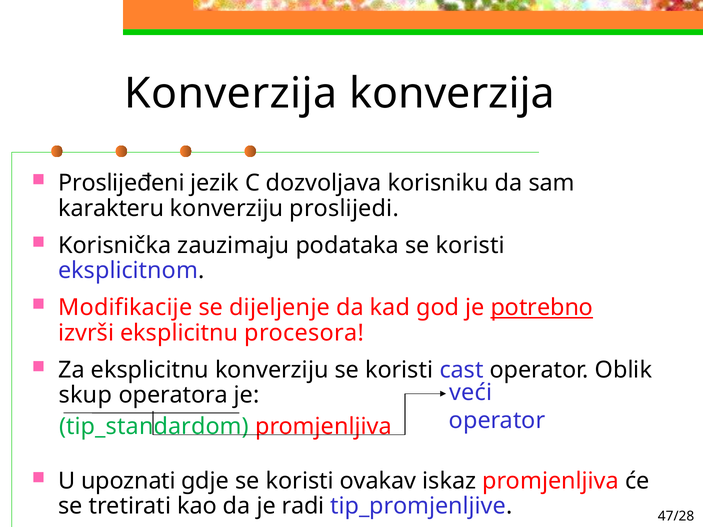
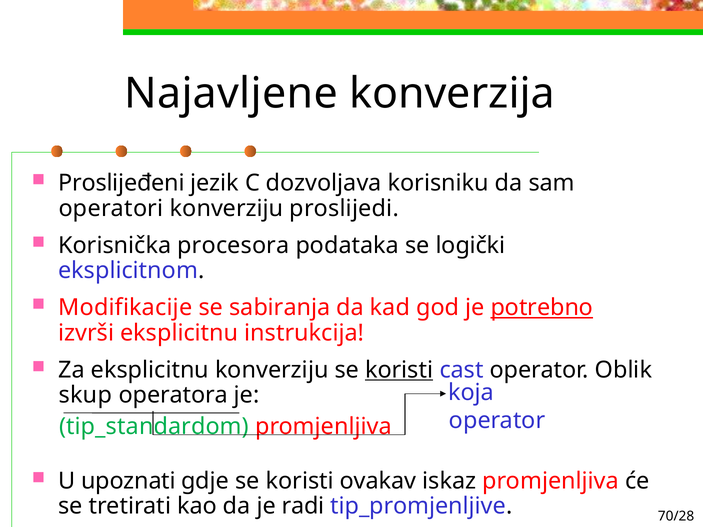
Konverzija at (231, 94): Konverzija -> Najavljene
karakteru: karakteru -> operatori
zauzimaju: zauzimaju -> procesora
podataka se koristi: koristi -> logički
dijeljenje: dijeljenje -> sabiranja
procesora: procesora -> instrukcija
koristi at (399, 370) underline: none -> present
veći: veći -> koja
47/28: 47/28 -> 70/28
